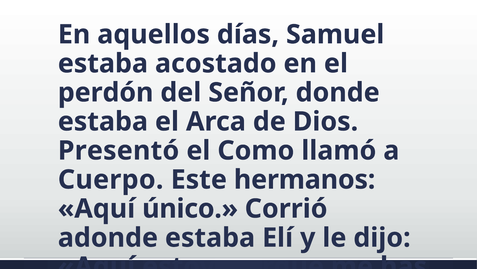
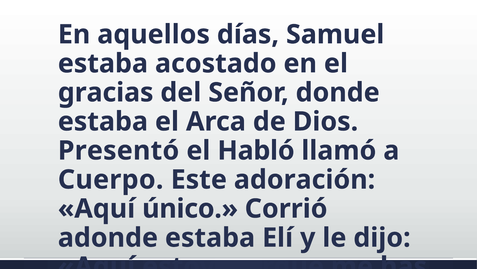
perdón: perdón -> gracias
Como: Como -> Habló
hermanos: hermanos -> adoración
